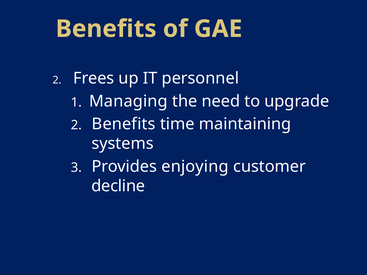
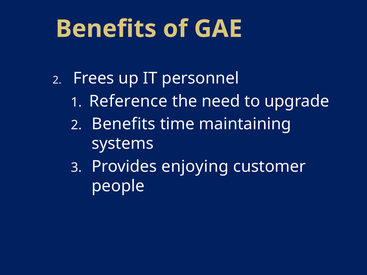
Managing: Managing -> Reference
decline: decline -> people
